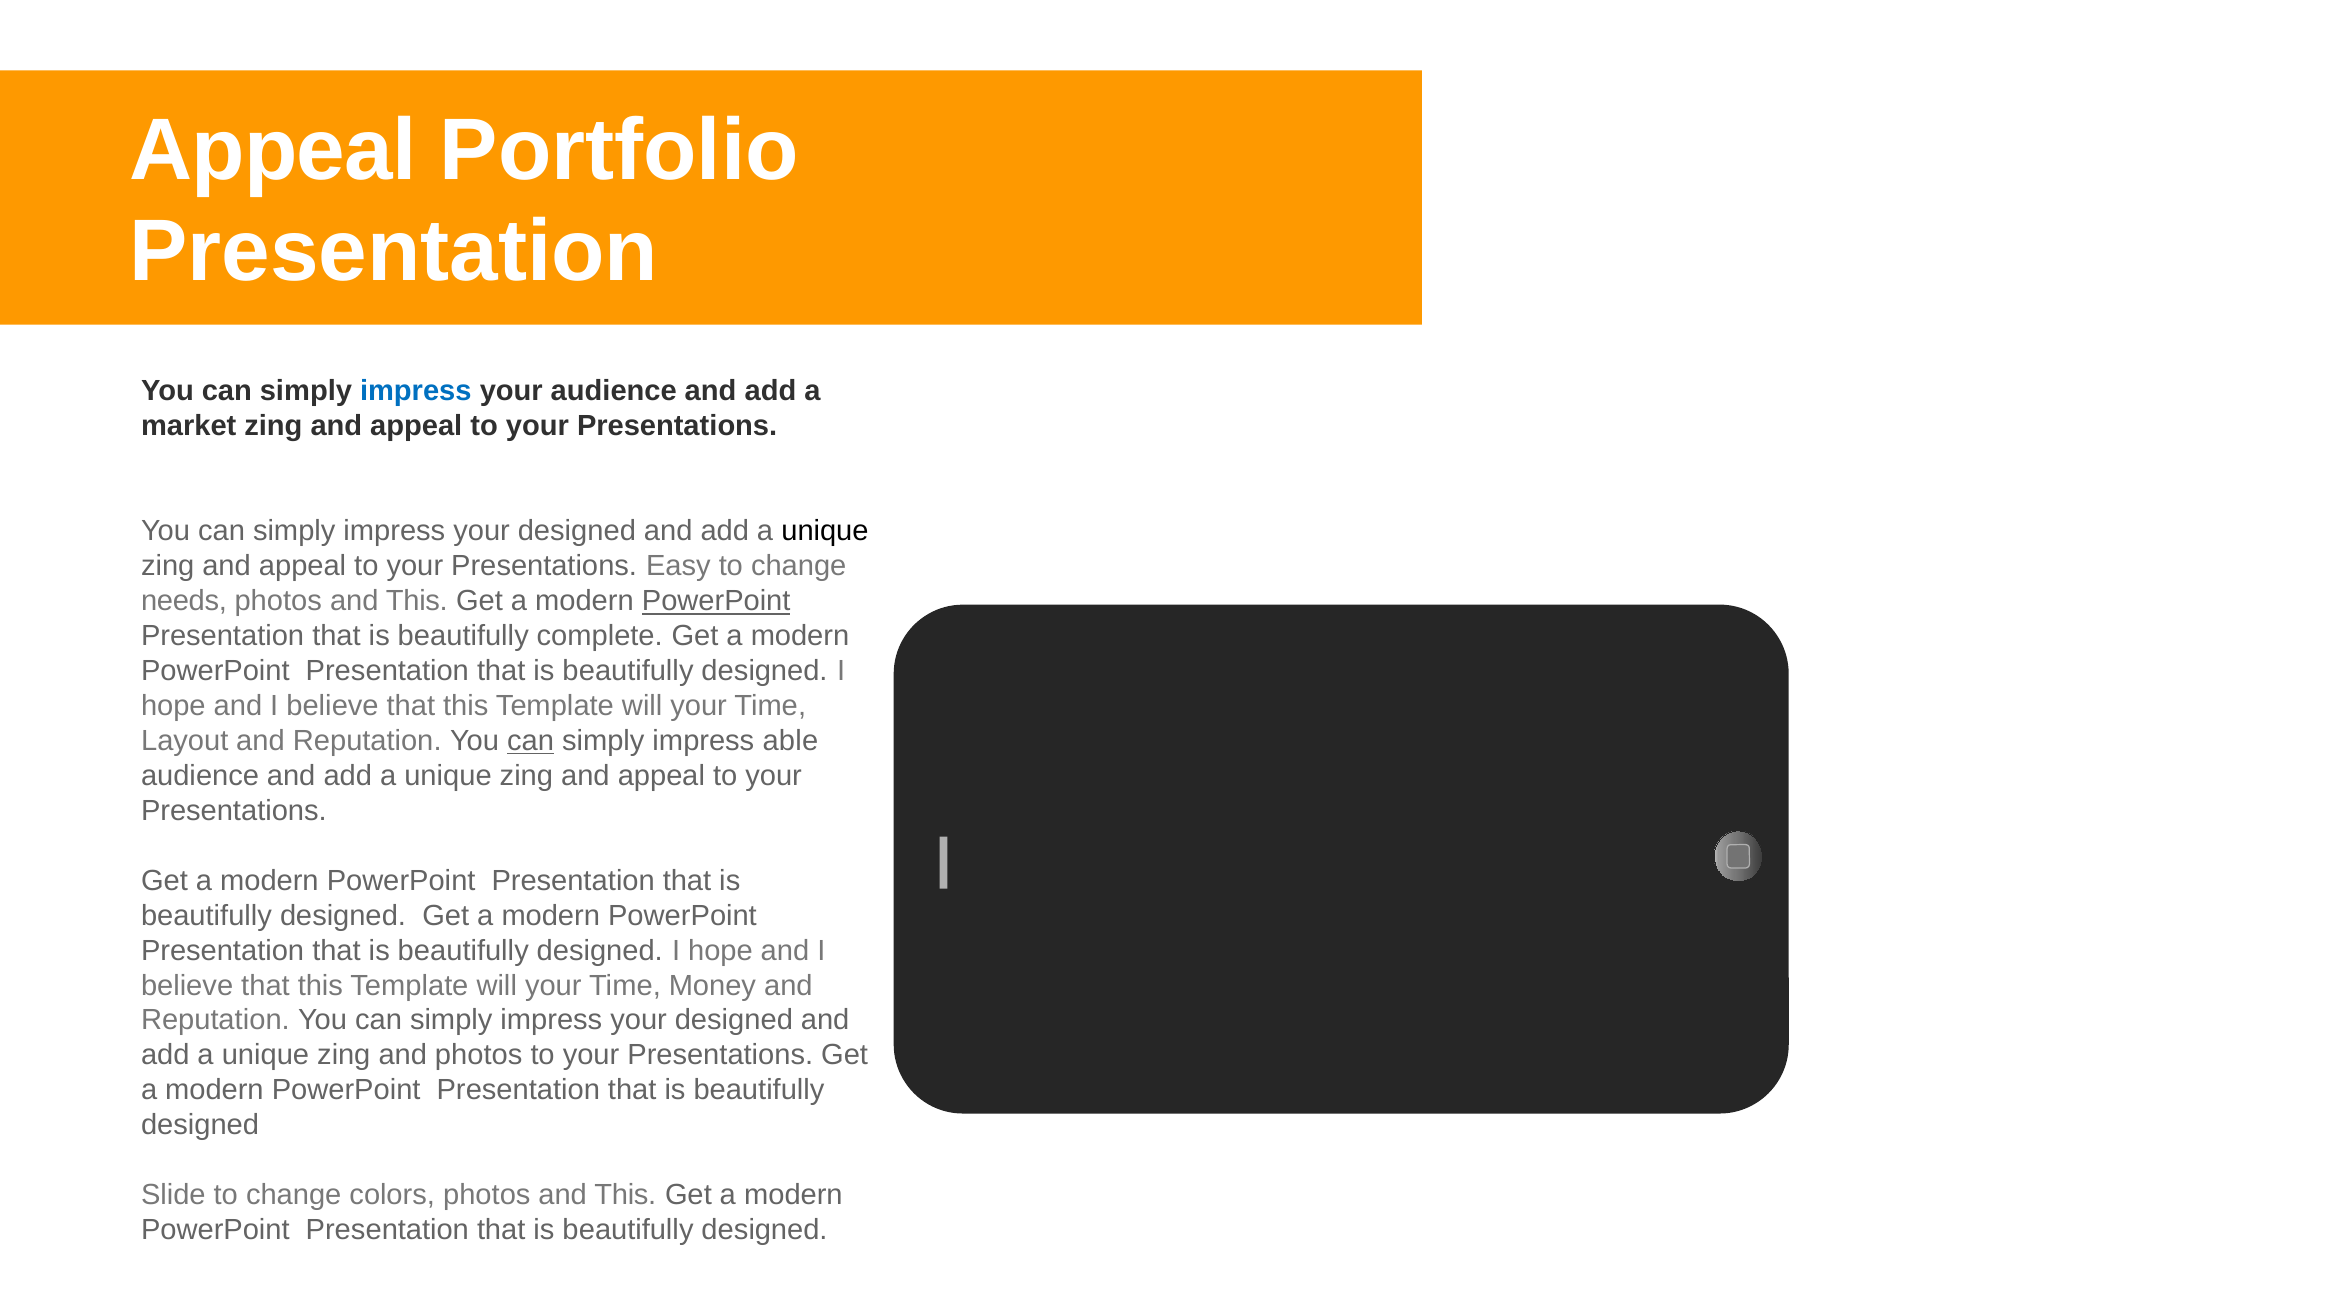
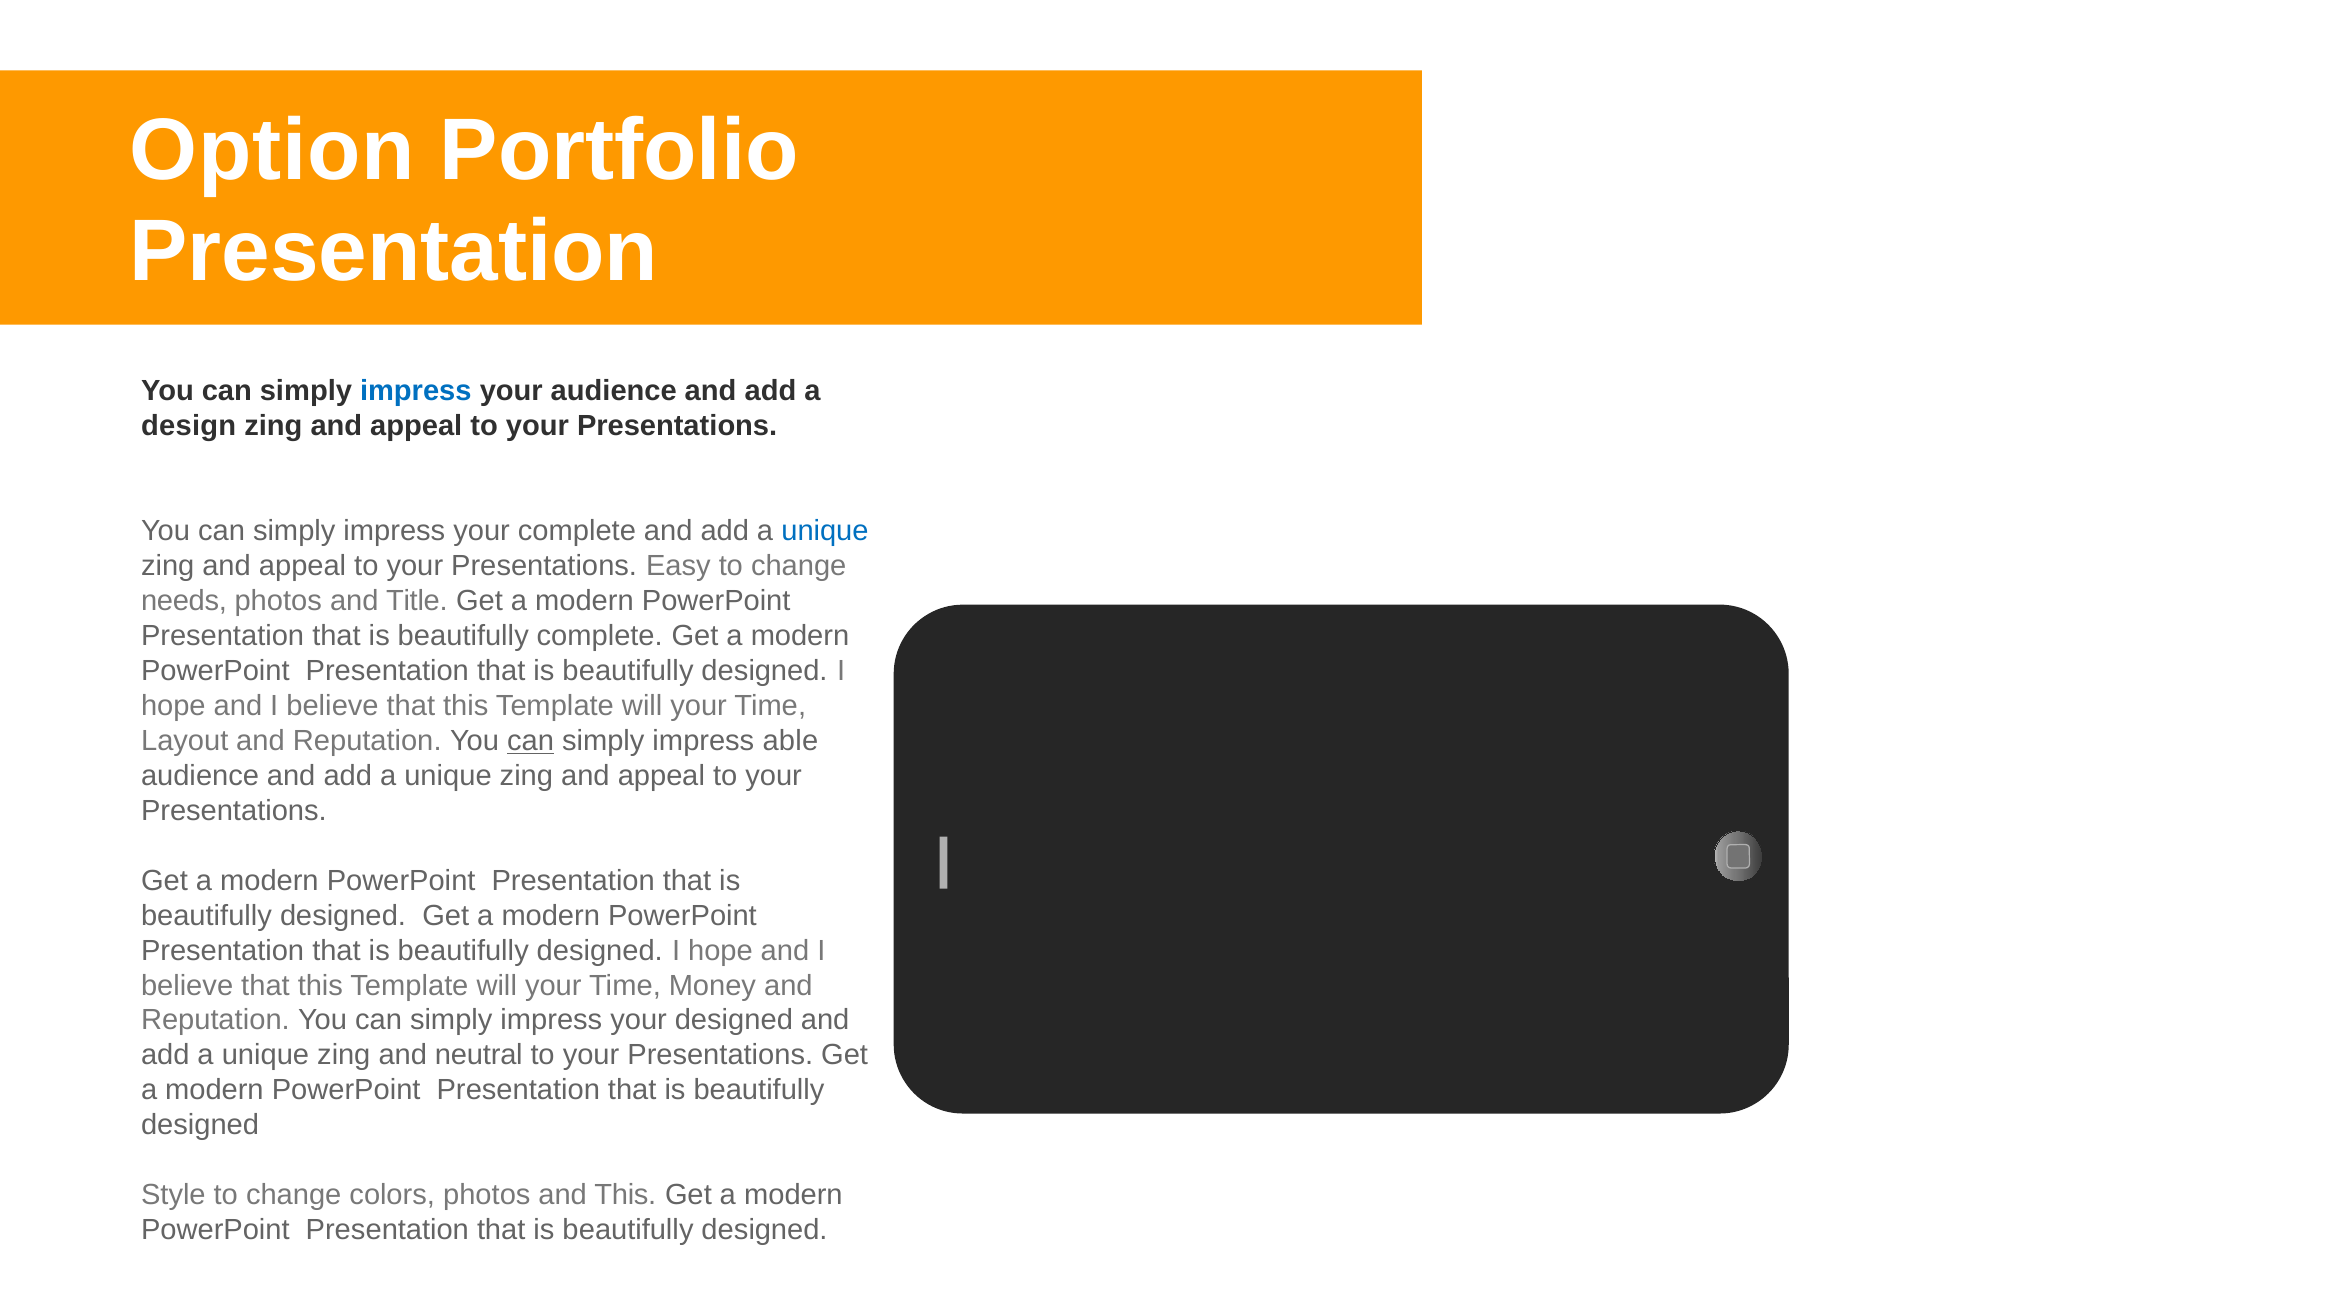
Appeal at (273, 151): Appeal -> Option
market: market -> design
designed at (577, 532): designed -> complete
unique at (825, 532) colour: black -> blue
This at (417, 601): This -> Title
PowerPoint at (716, 601) underline: present -> none
and photos: photos -> neutral
Slide: Slide -> Style
